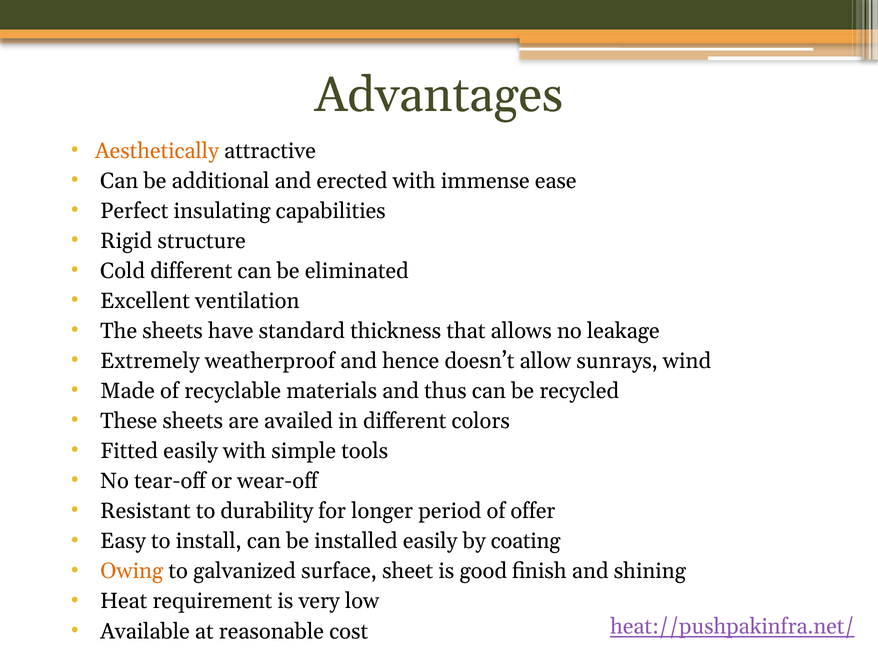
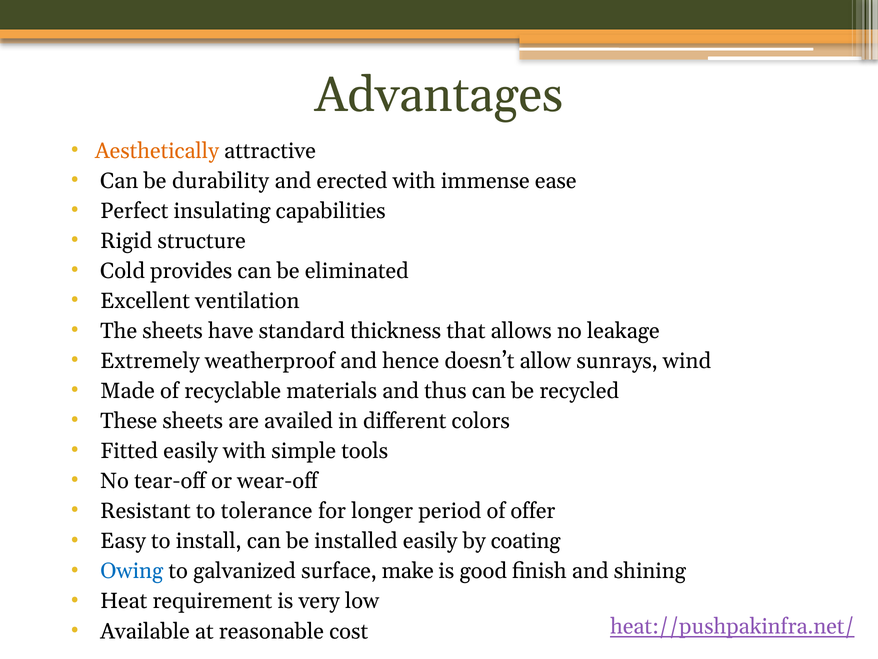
additional: additional -> durability
Cold different: different -> provides
durability: durability -> tolerance
Owing colour: orange -> blue
sheet: sheet -> make
